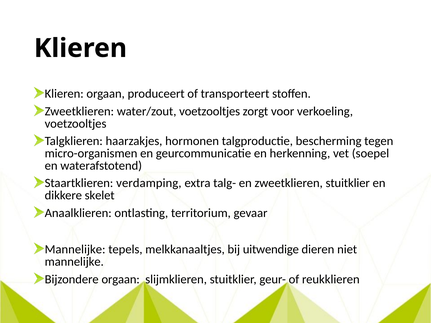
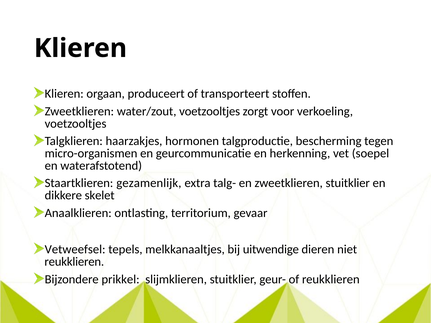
verdamping: verdamping -> gezamenlijk
Mannelijke at (75, 250): Mannelijke -> Vetweefsel
mannelijke at (74, 262): mannelijke -> reukklieren
Bijzondere orgaan: orgaan -> prikkel
